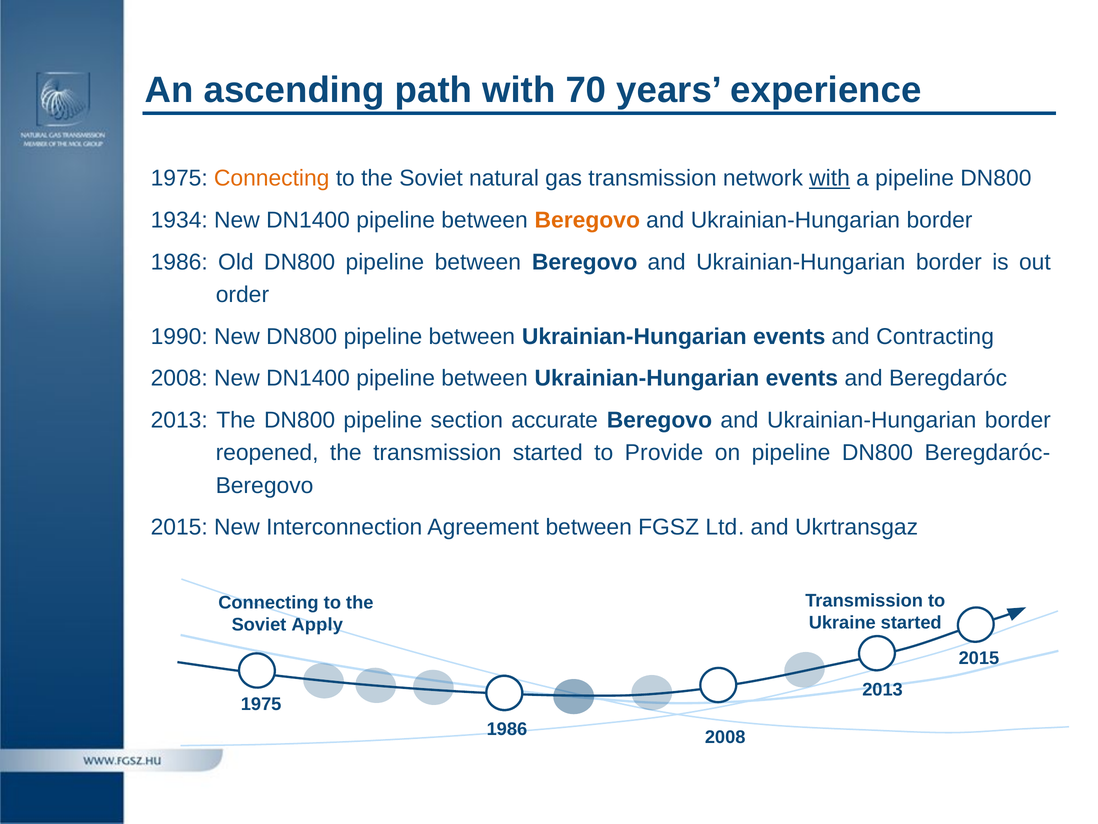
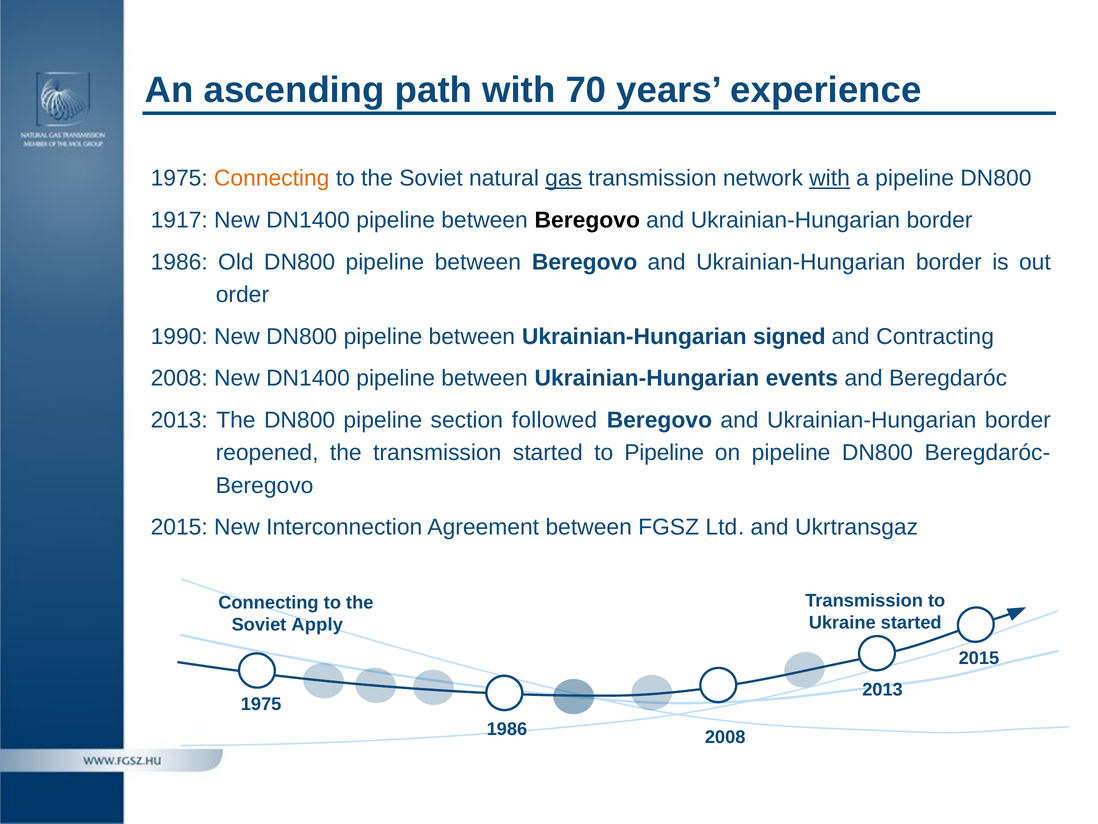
gas underline: none -> present
1934: 1934 -> 1917
Beregovo at (587, 220) colour: orange -> black
events at (789, 336): events -> signed
accurate: accurate -> followed
to Provide: Provide -> Pipeline
